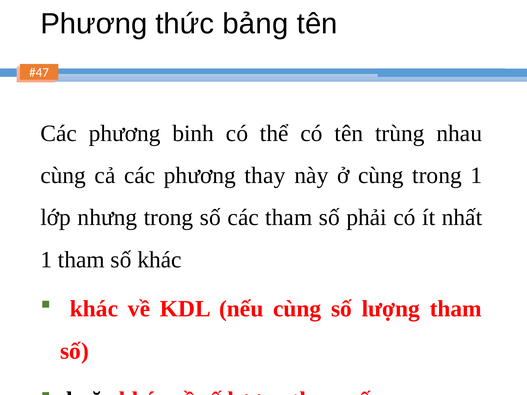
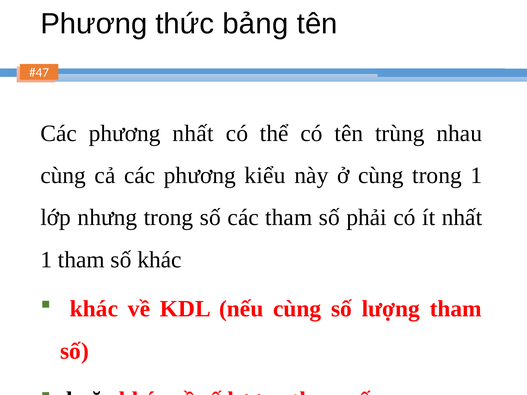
phương binh: binh -> nhất
thay: thay -> kiểu
